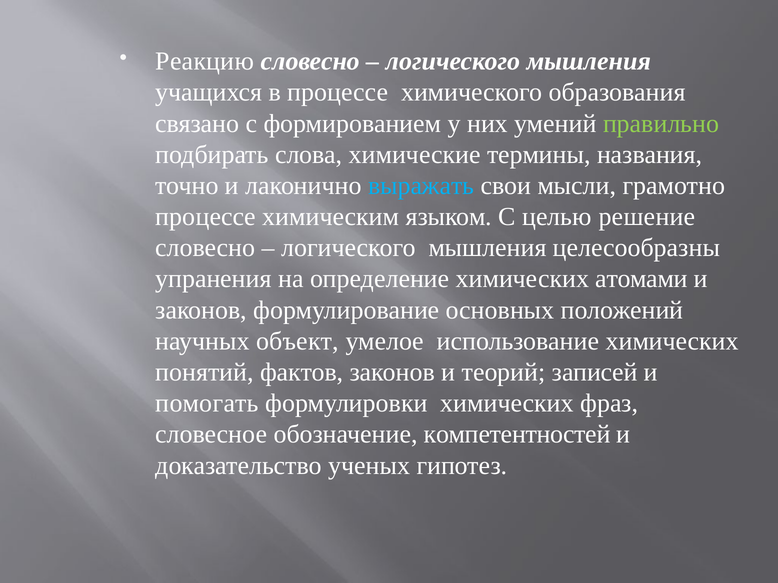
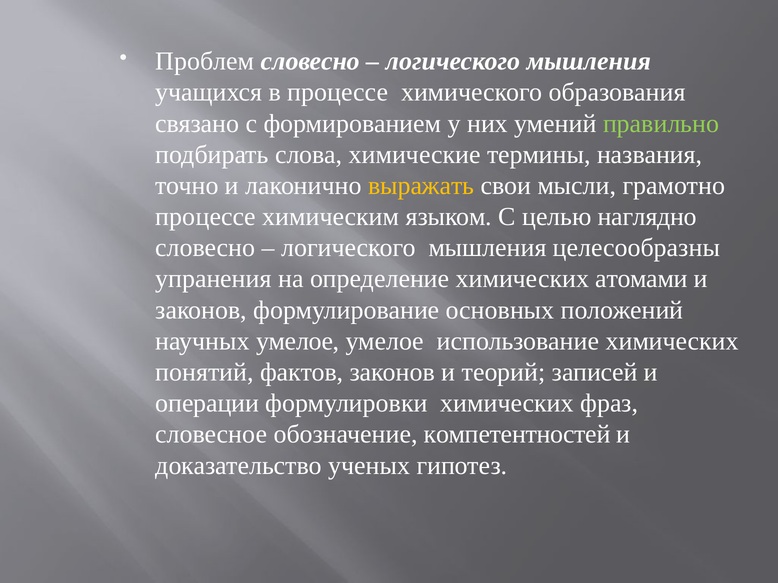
Реакцию: Реакцию -> Проблем
выражать colour: light blue -> yellow
решение: решение -> наглядно
научных объект: объект -> умелое
помогать: помогать -> операции
